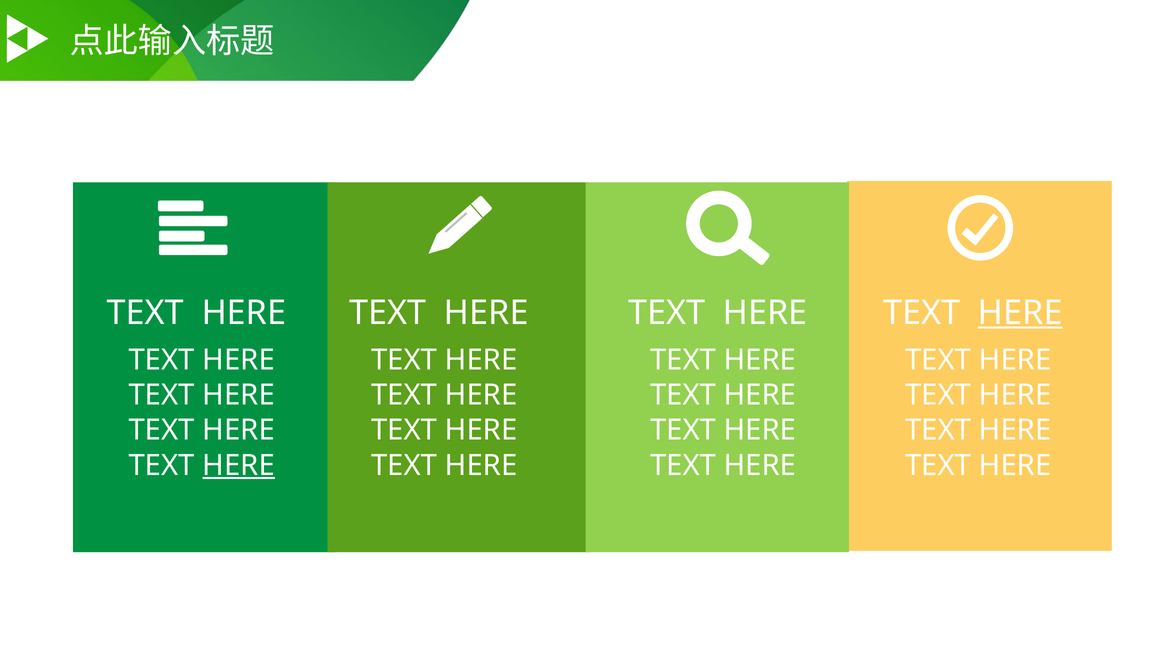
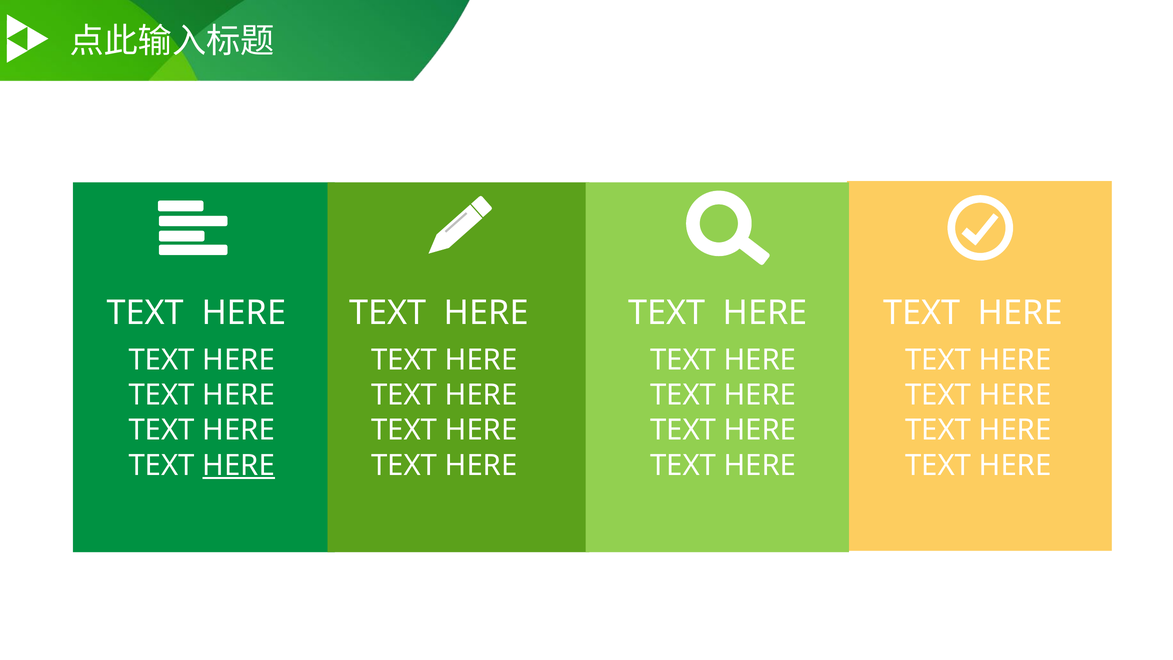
HERE at (1020, 313) underline: present -> none
